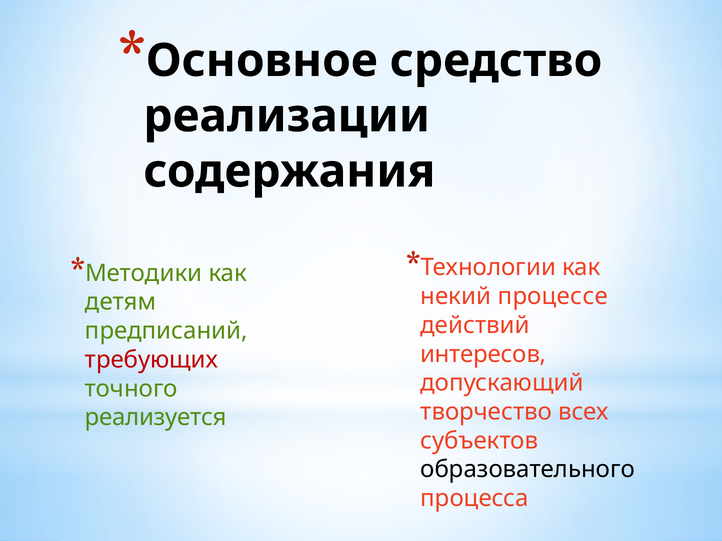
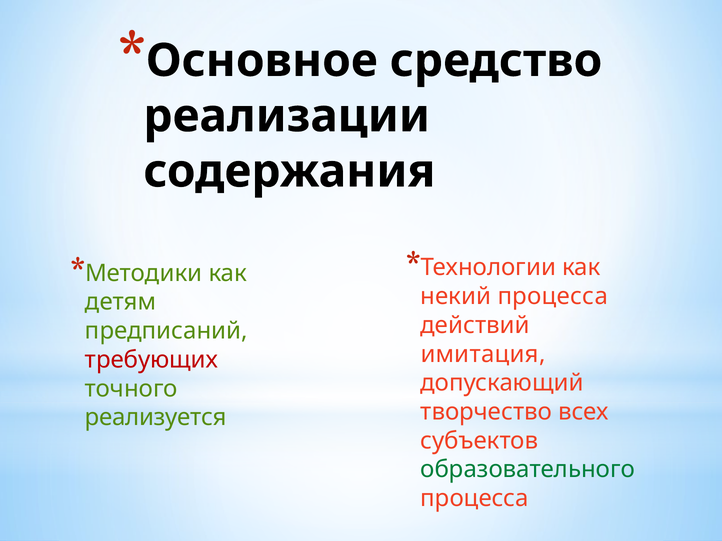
некий процессе: процессе -> процесса
интересов: интересов -> имитация
образовательного colour: black -> green
